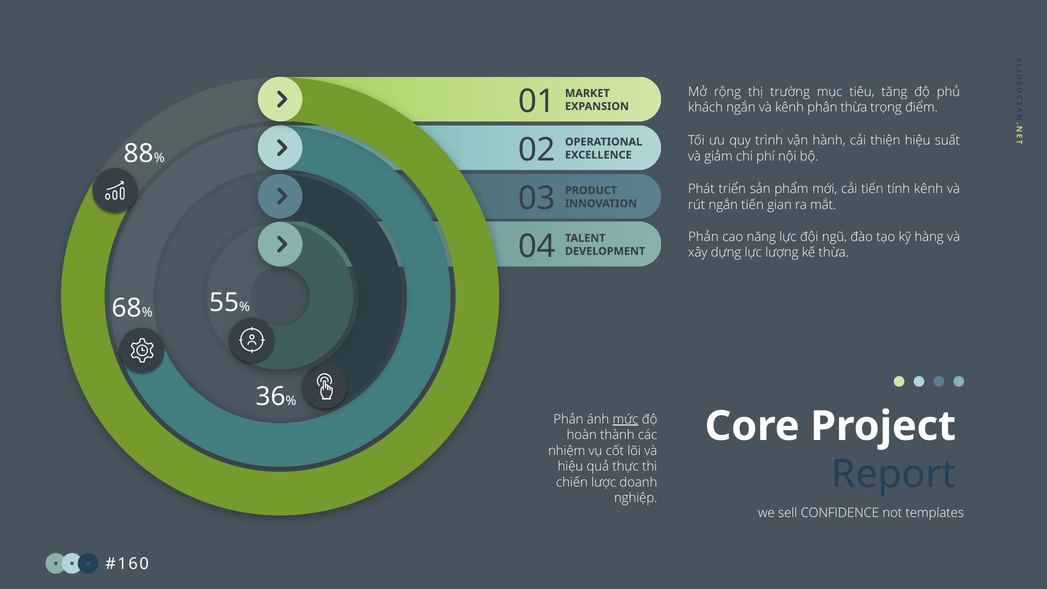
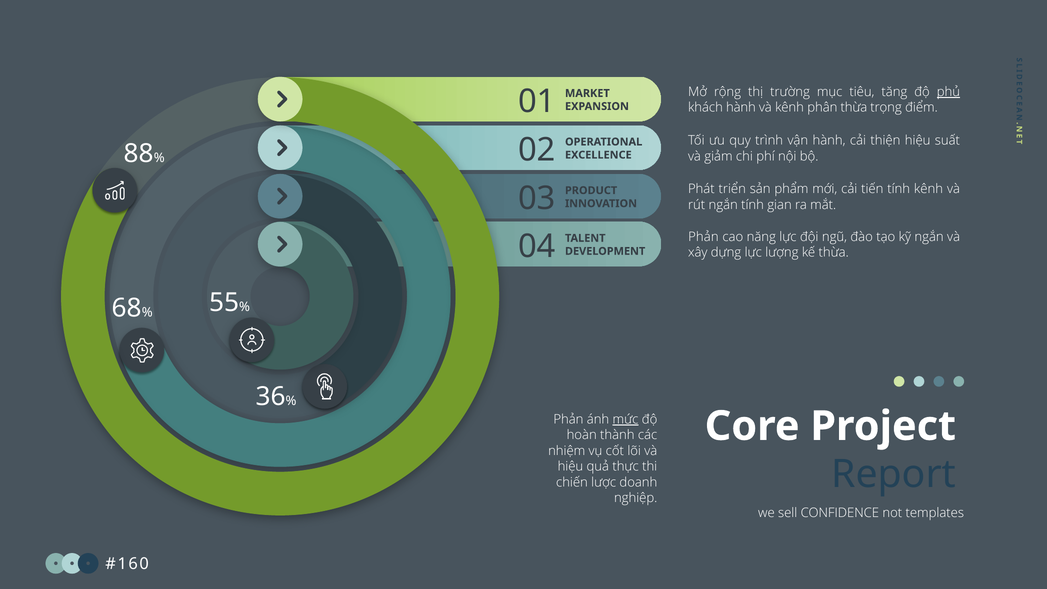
phủ underline: none -> present
khách ngắn: ngắn -> hành
ngắn tiến: tiến -> tính
kỹ hàng: hàng -> ngắn
